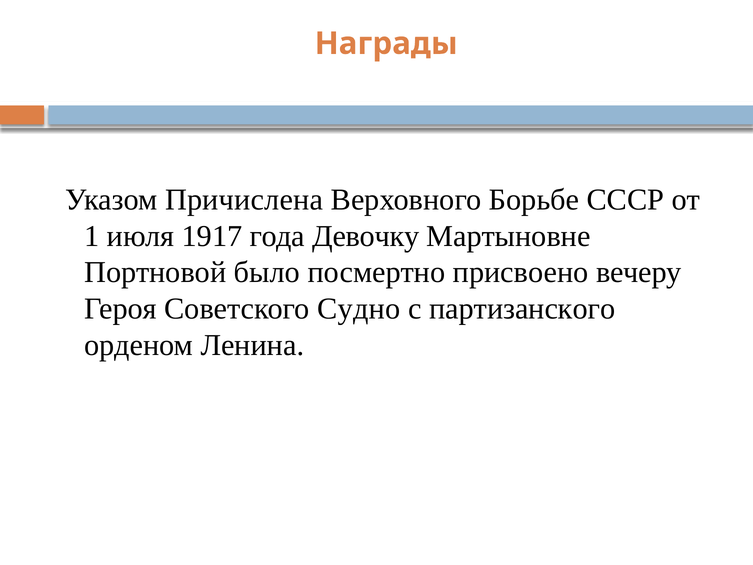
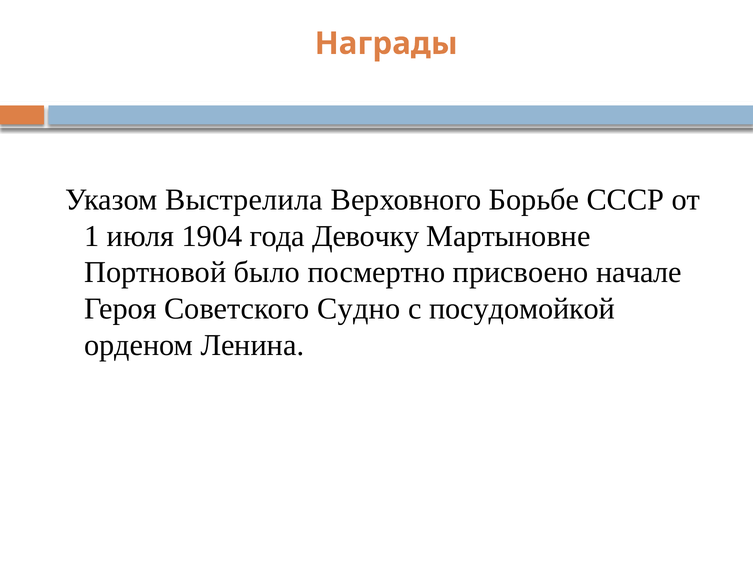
Причислена: Причислена -> Выстрелила
1917: 1917 -> 1904
вечеру: вечеру -> начале
партизанского: партизанского -> посудомойкой
